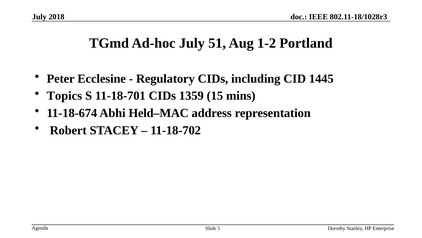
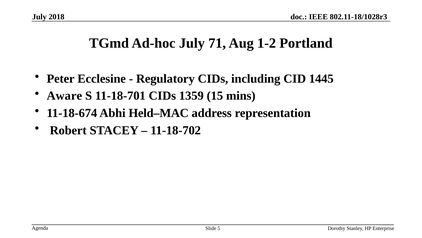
51: 51 -> 71
Topics: Topics -> Aware
